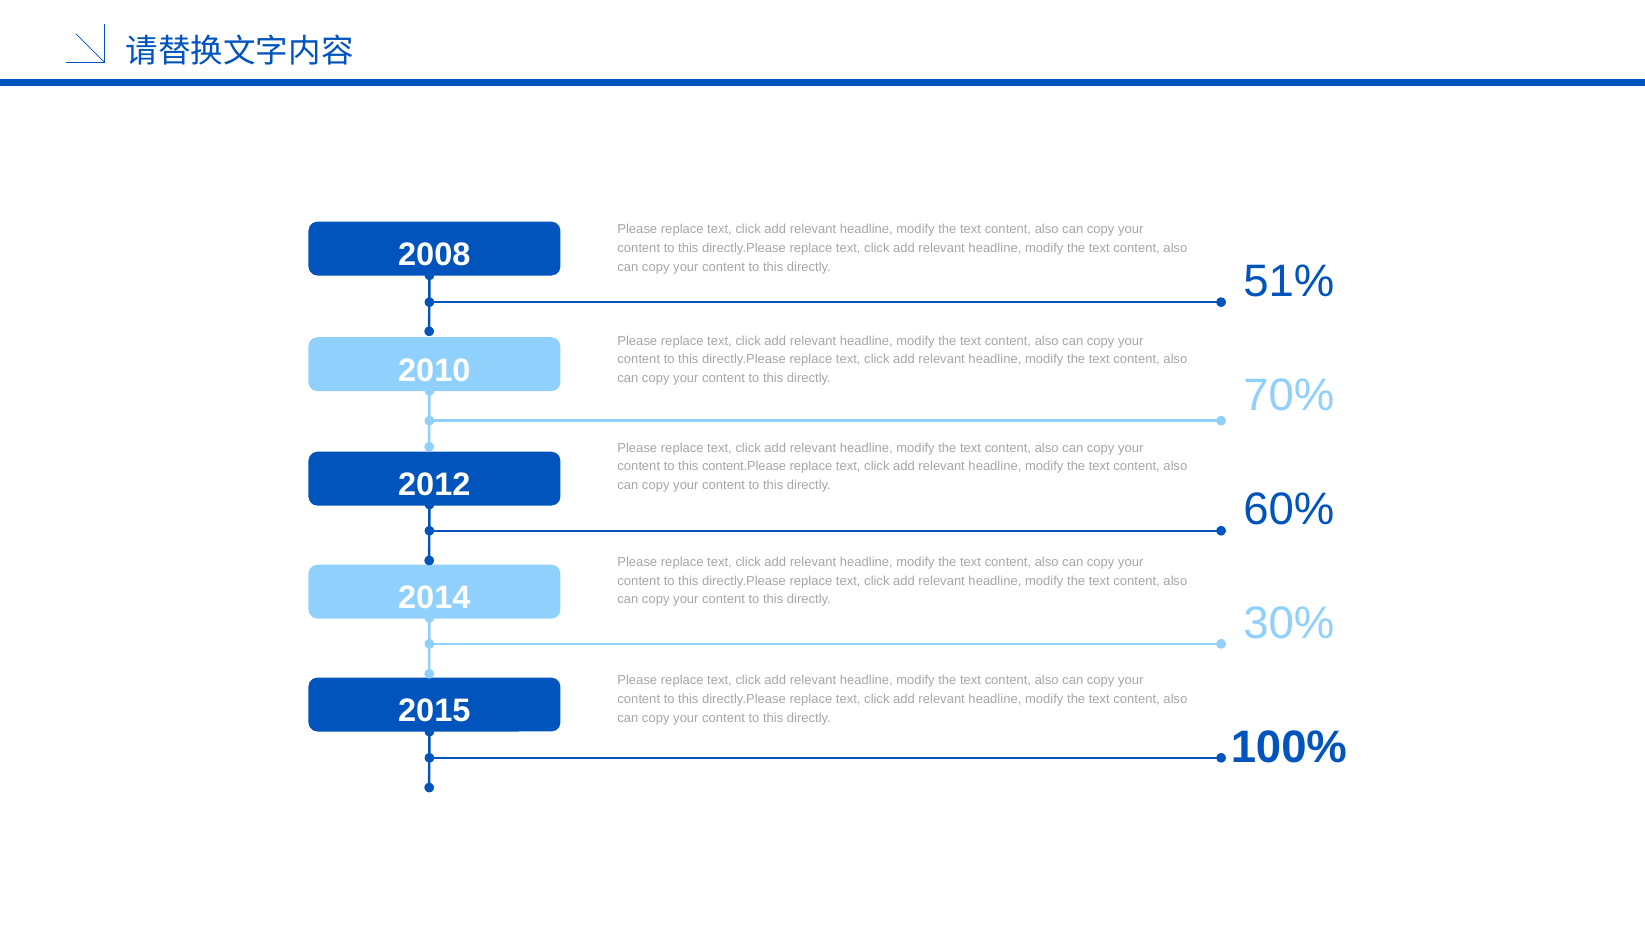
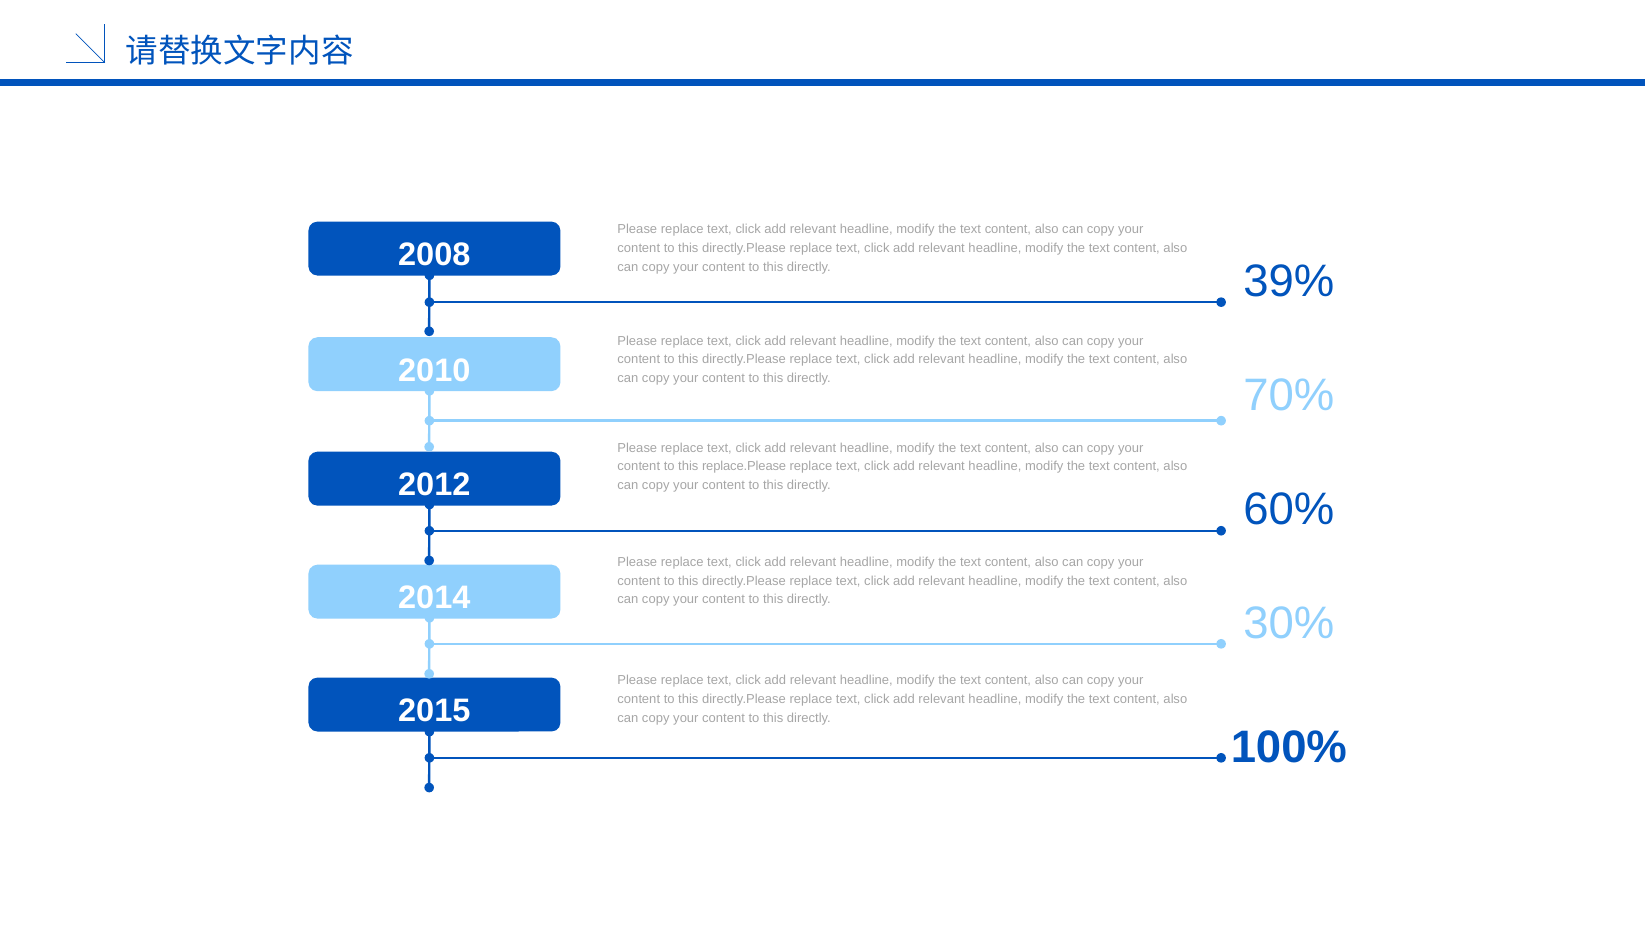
51%: 51% -> 39%
content.Please: content.Please -> replace.Please
